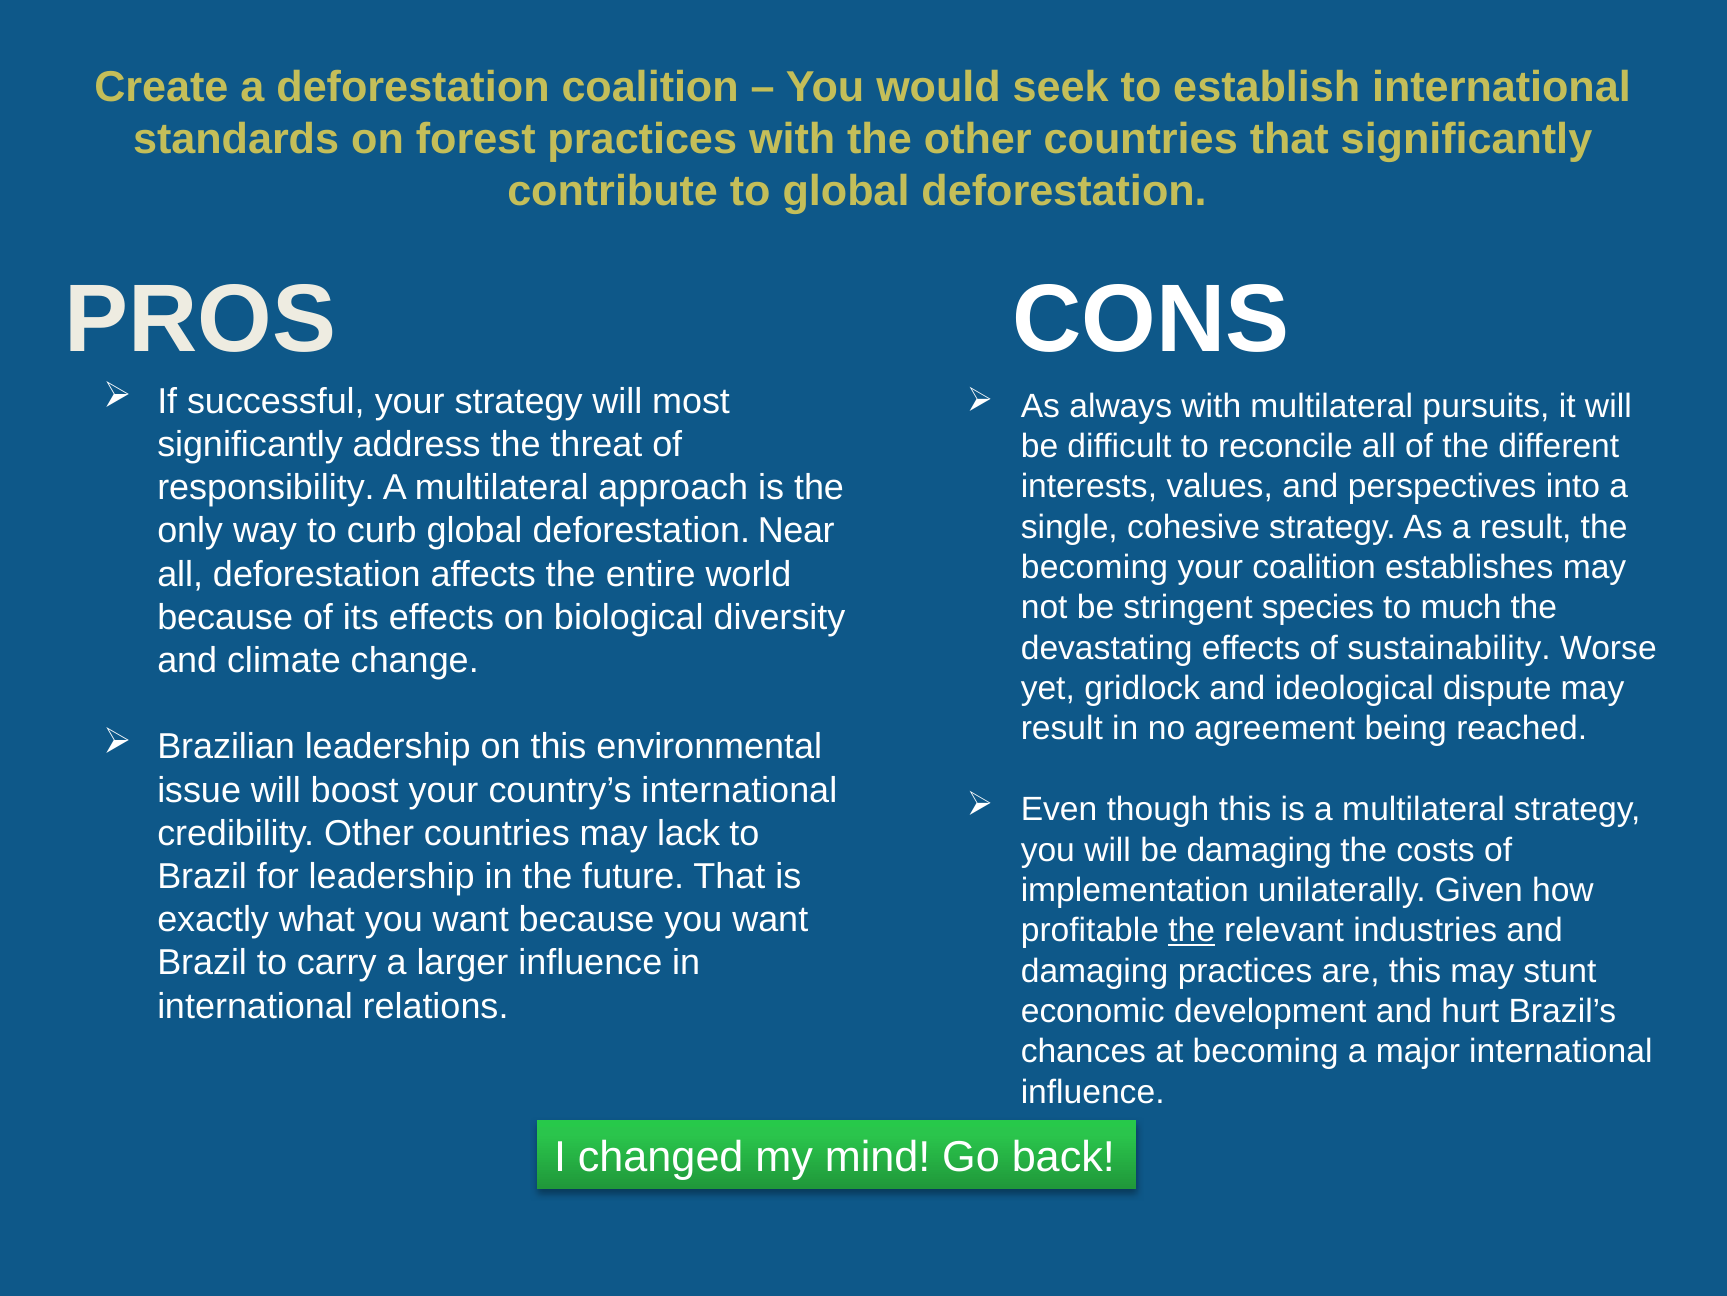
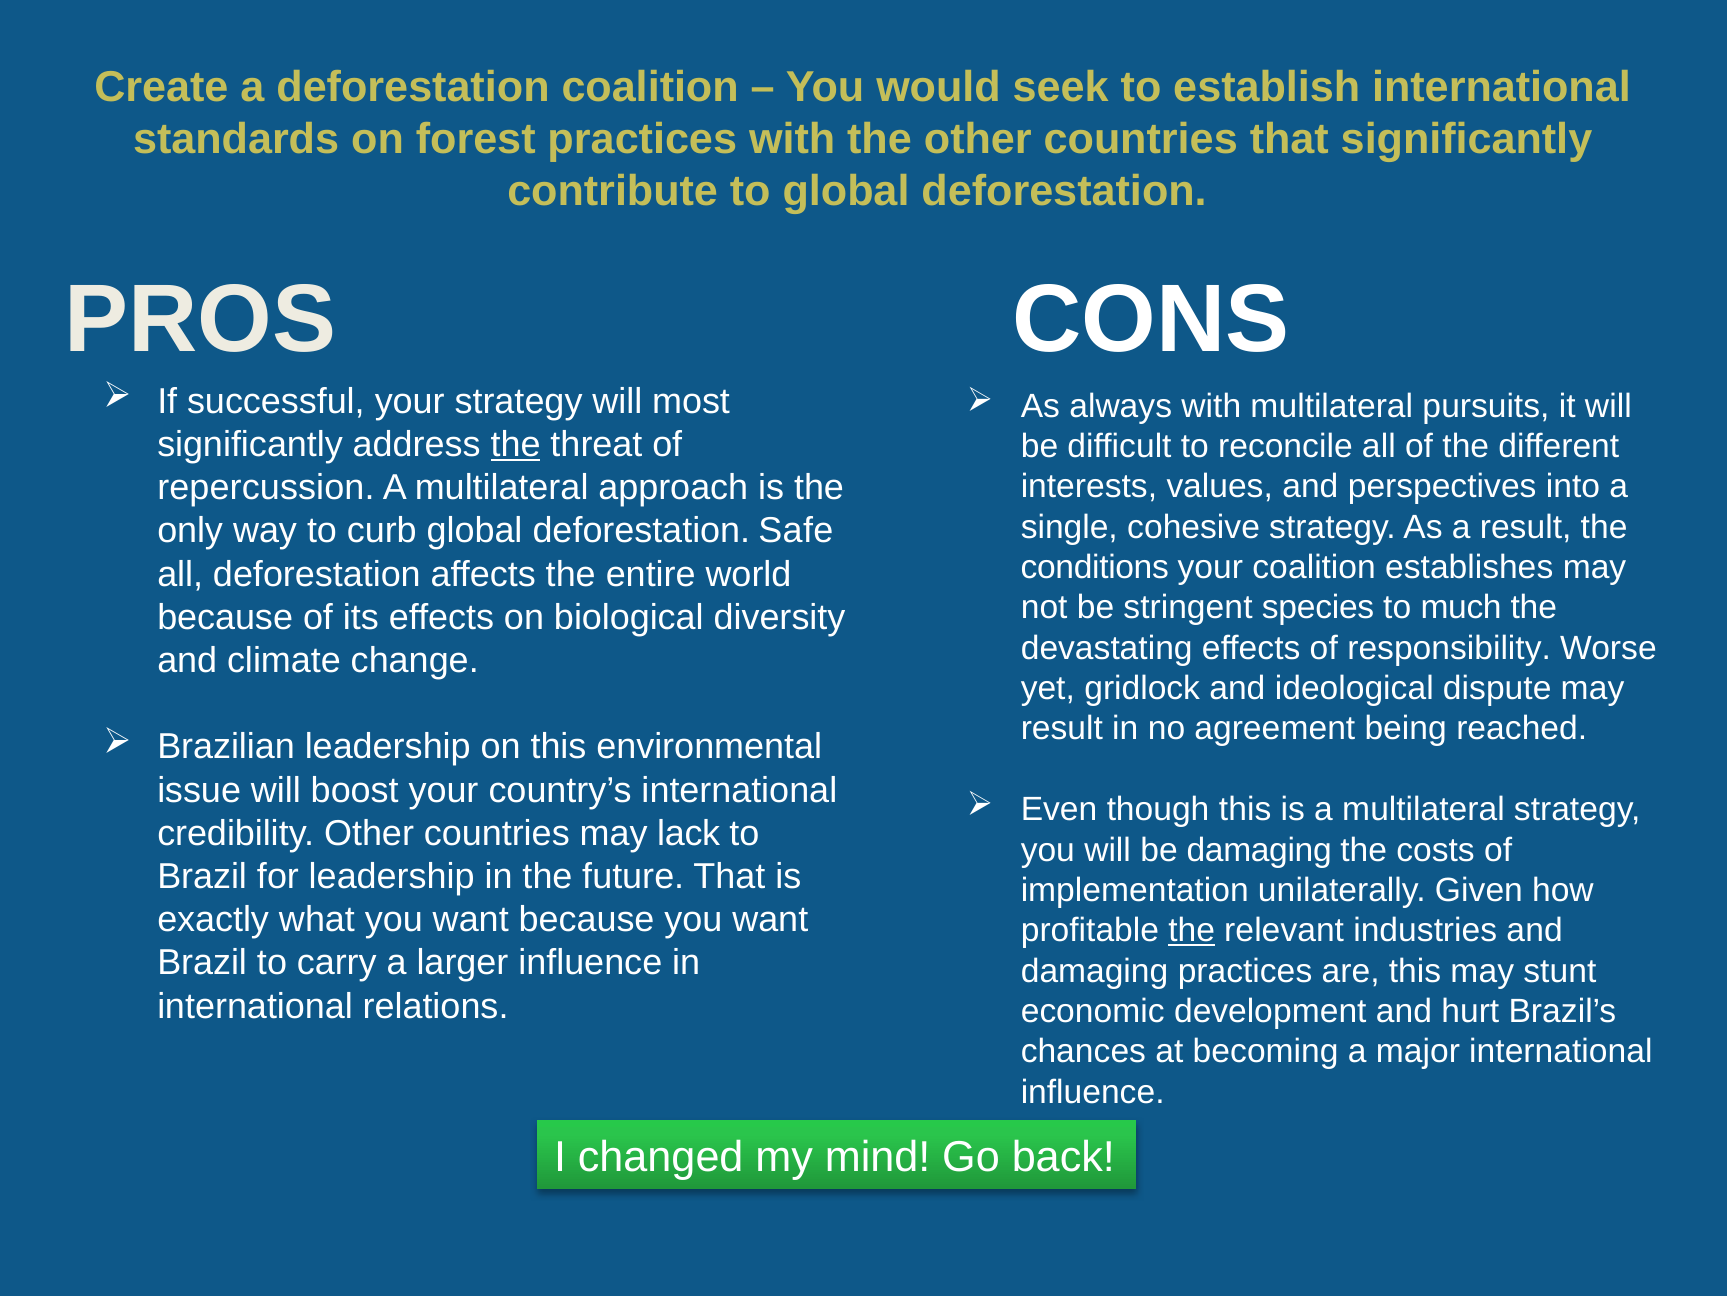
the at (516, 444) underline: none -> present
responsibility: responsibility -> repercussion
Near: Near -> Safe
becoming at (1094, 567): becoming -> conditions
sustainability: sustainability -> responsibility
